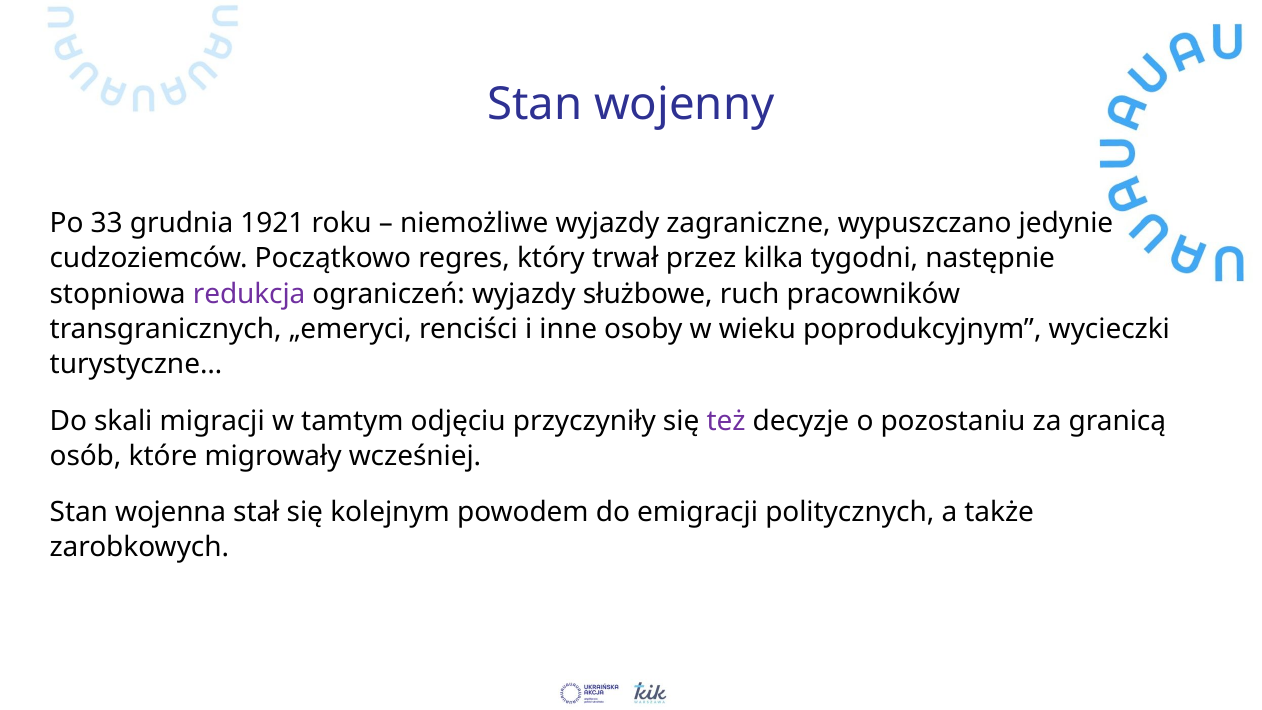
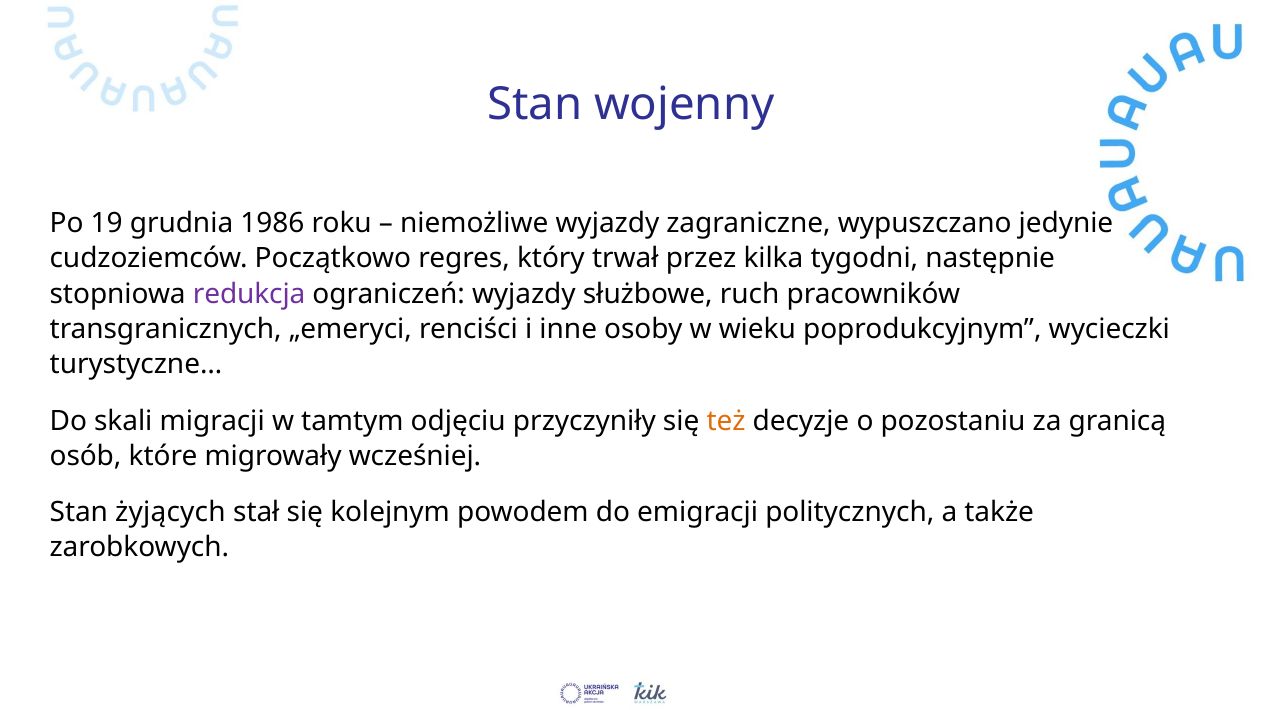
33: 33 -> 19
1921: 1921 -> 1986
też colour: purple -> orange
wojenna: wojenna -> żyjących
